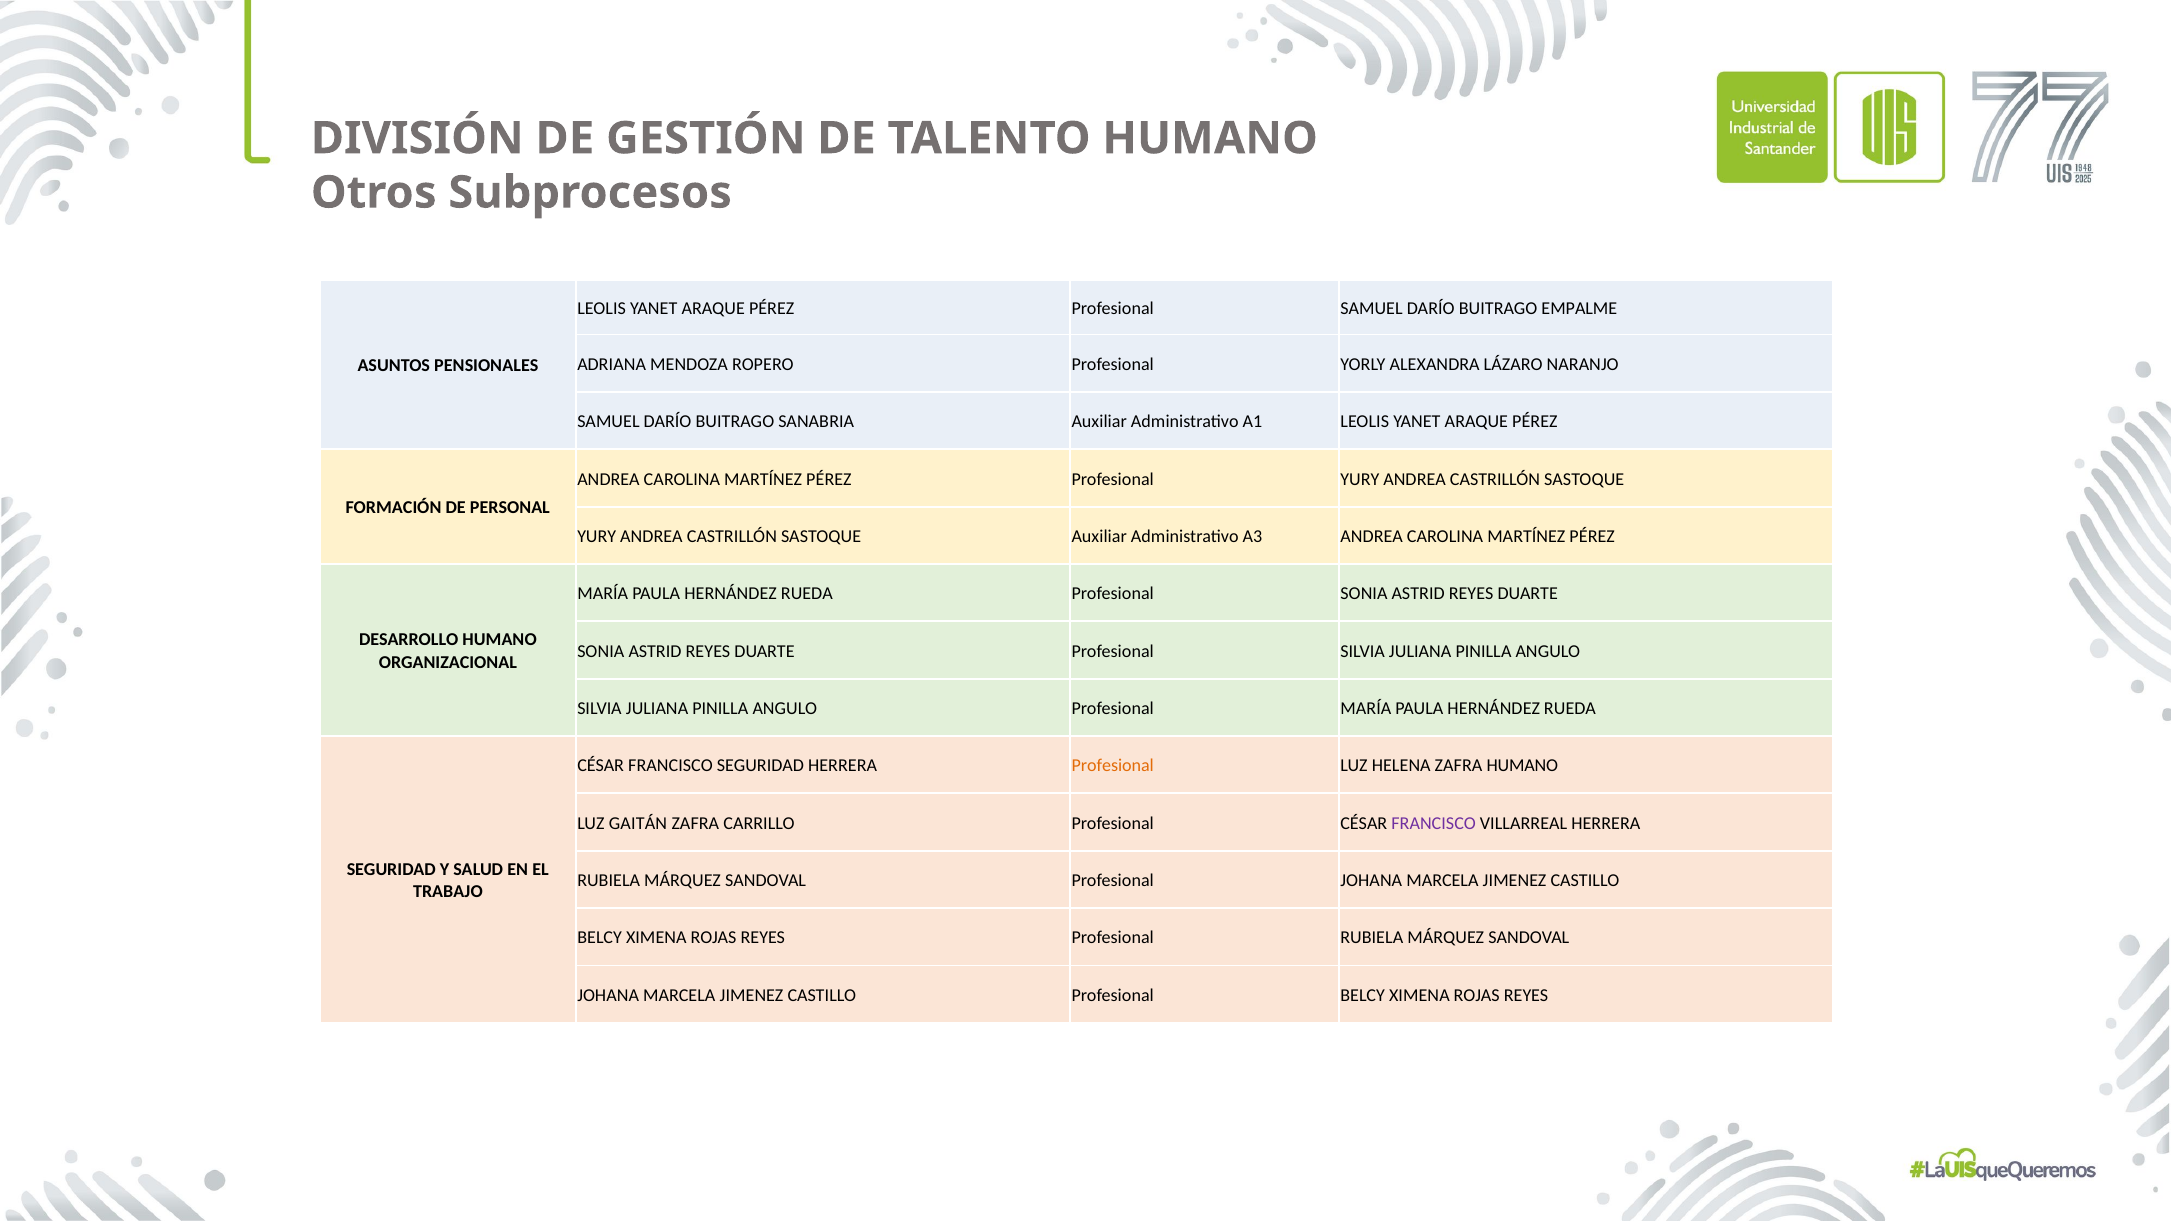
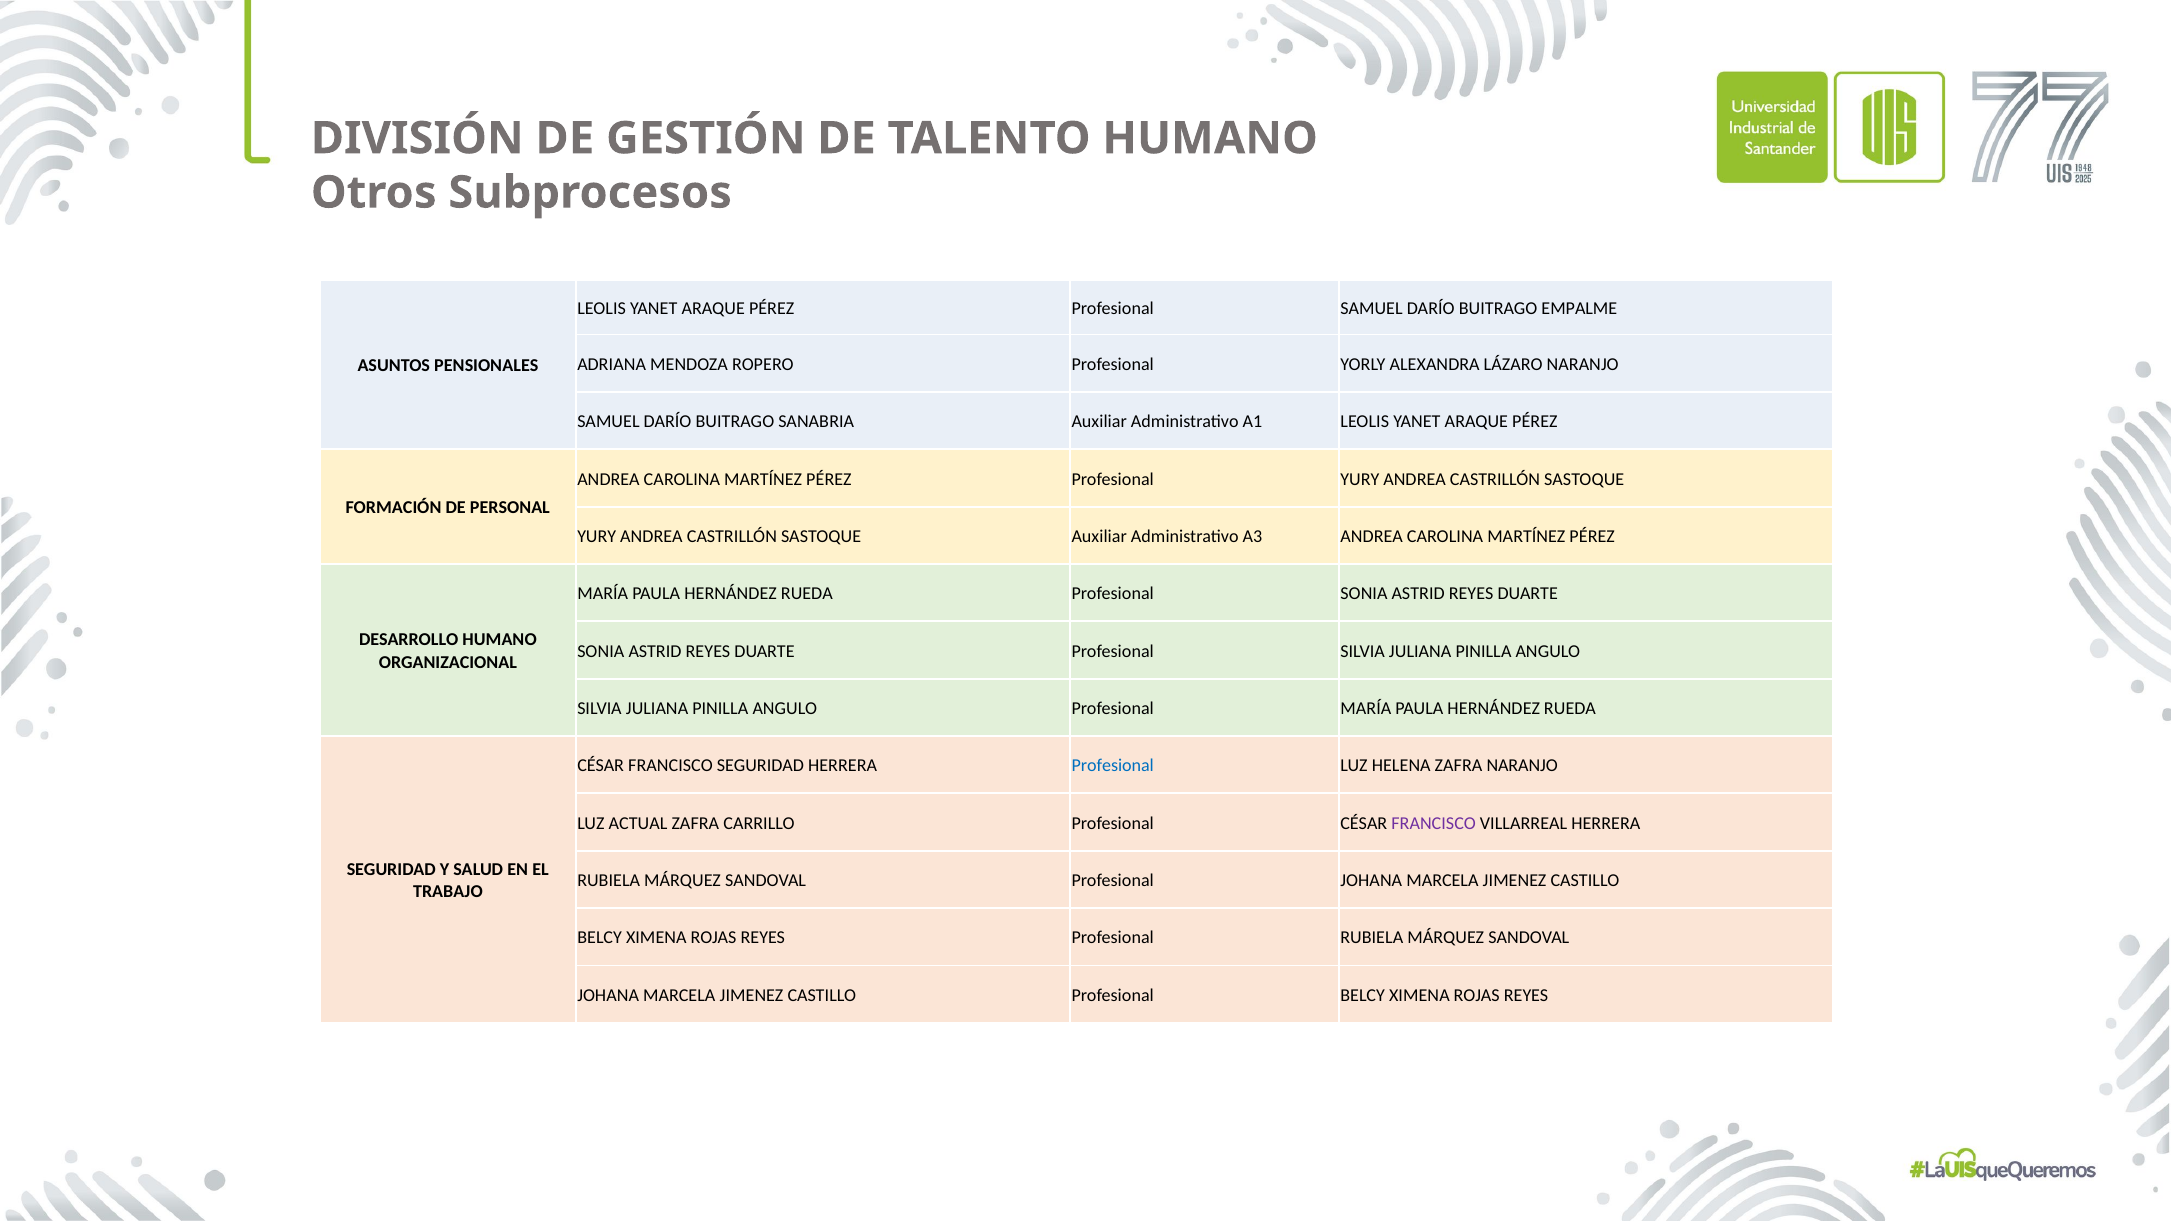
Profesional at (1113, 766) colour: orange -> blue
ZAFRA HUMANO: HUMANO -> NARANJO
GAITÁN: GAITÁN -> ACTUAL
